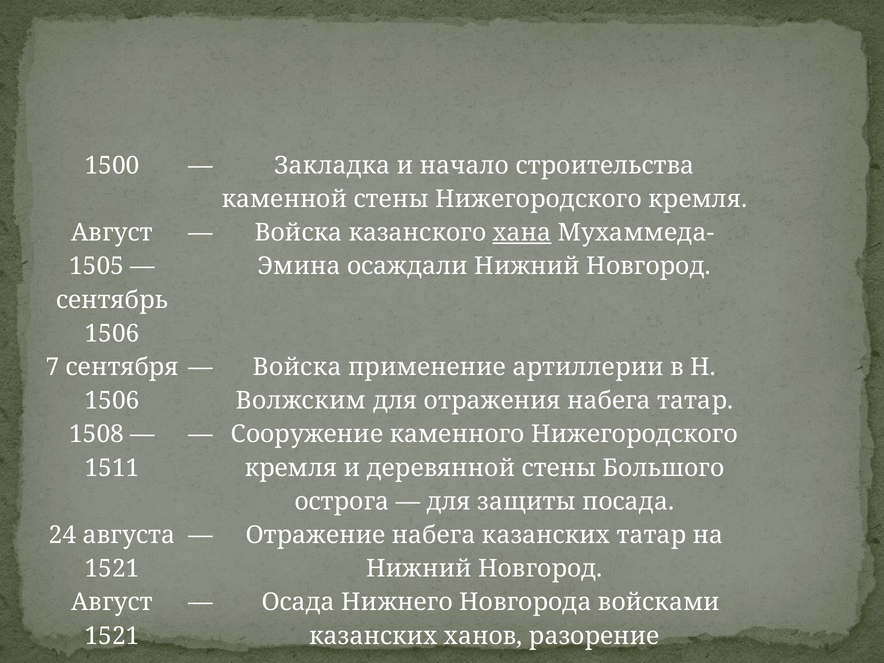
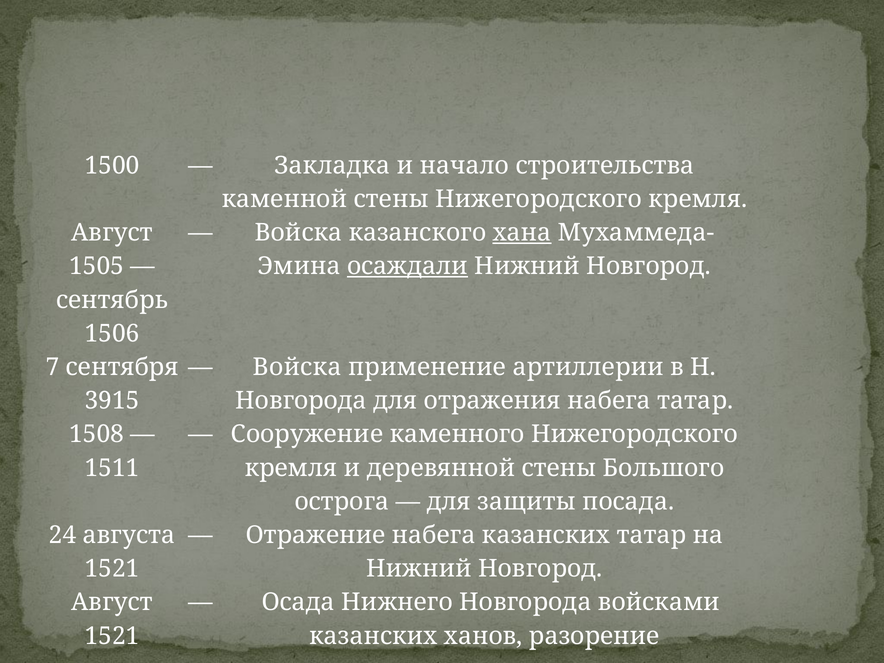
осаждали underline: none -> present
1506 at (112, 401): 1506 -> 3915
Волжским at (301, 401): Волжским -> Новгорода
